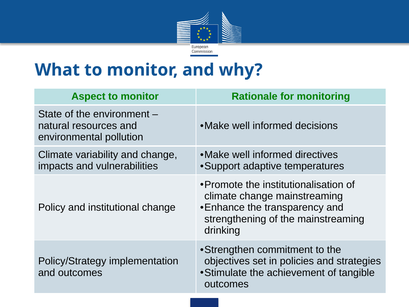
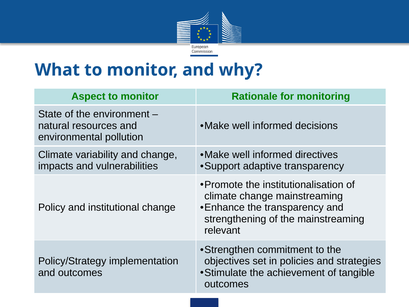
adaptive temperatures: temperatures -> transparency
drinking: drinking -> relevant
